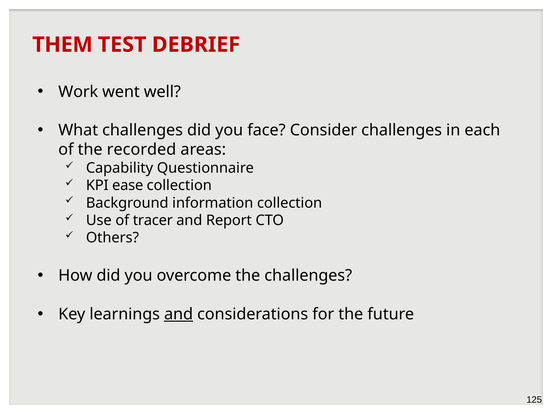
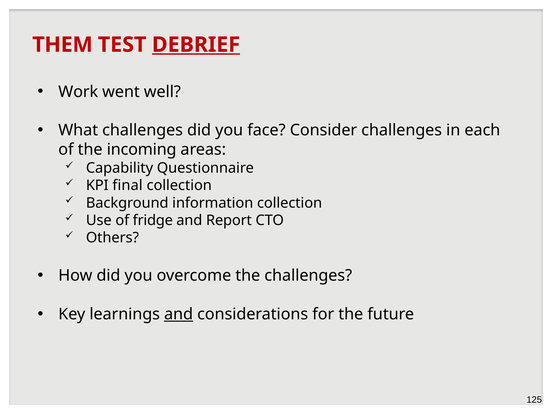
DEBRIEF underline: none -> present
recorded: recorded -> incoming
ease: ease -> final
tracer: tracer -> fridge
